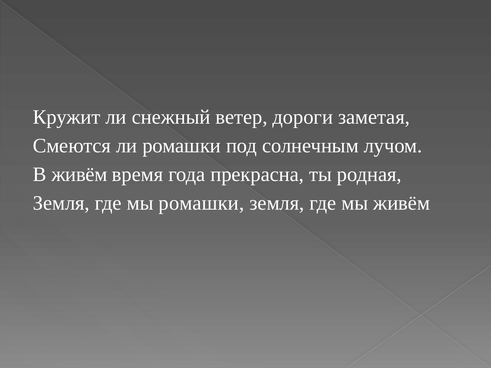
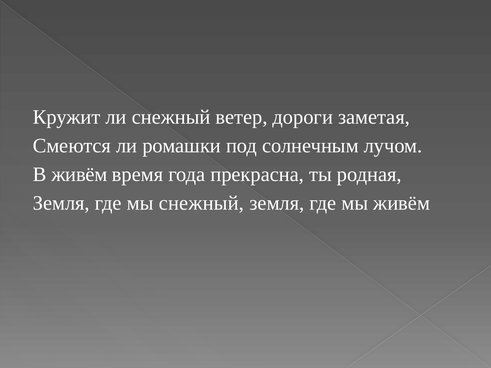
мы ромашки: ромашки -> снежный
